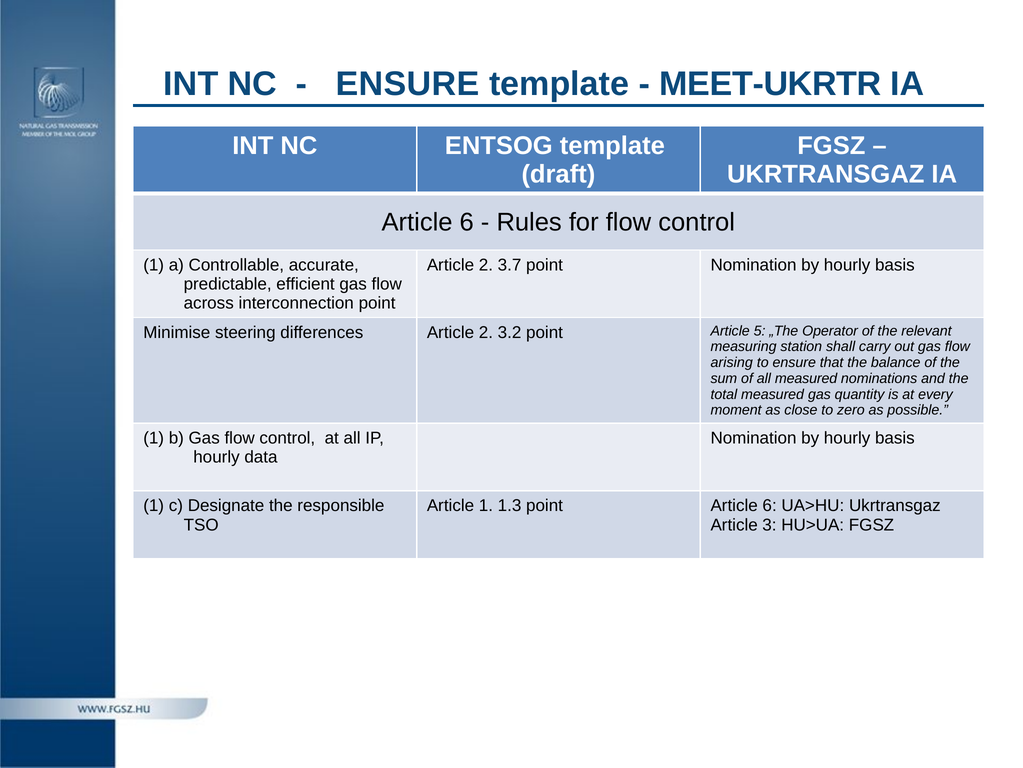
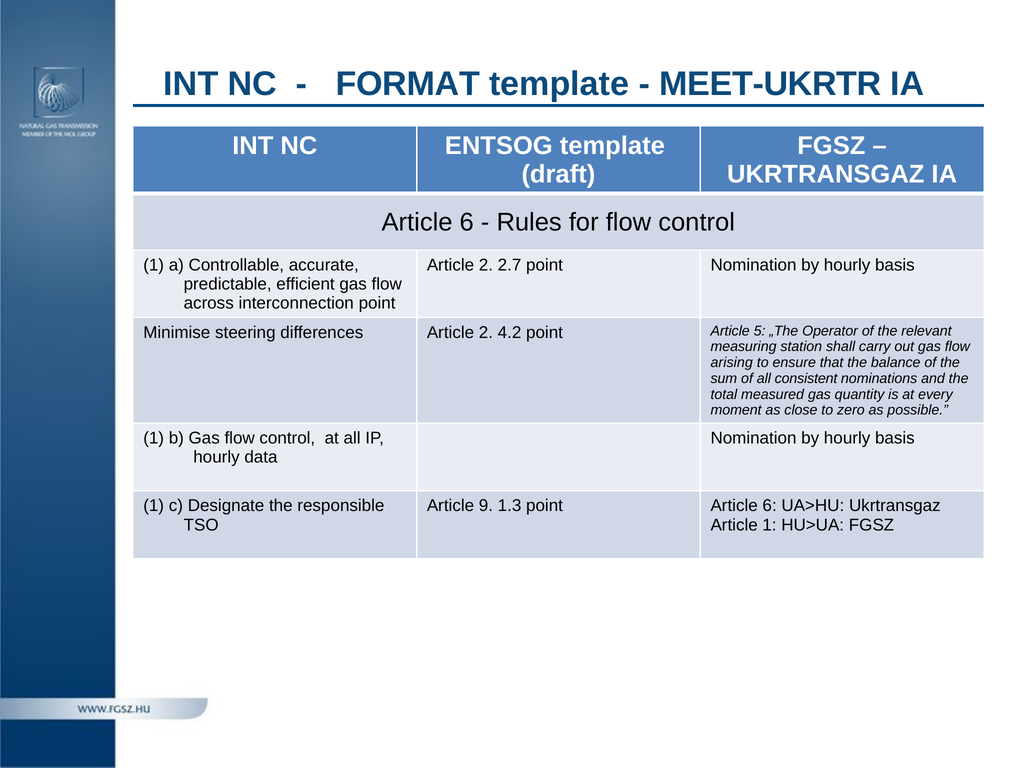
ENSURE at (407, 84): ENSURE -> FORMAT
3.7: 3.7 -> 2.7
3.2: 3.2 -> 4.2
all measured: measured -> consistent
Article 1: 1 -> 9
Article 3: 3 -> 1
